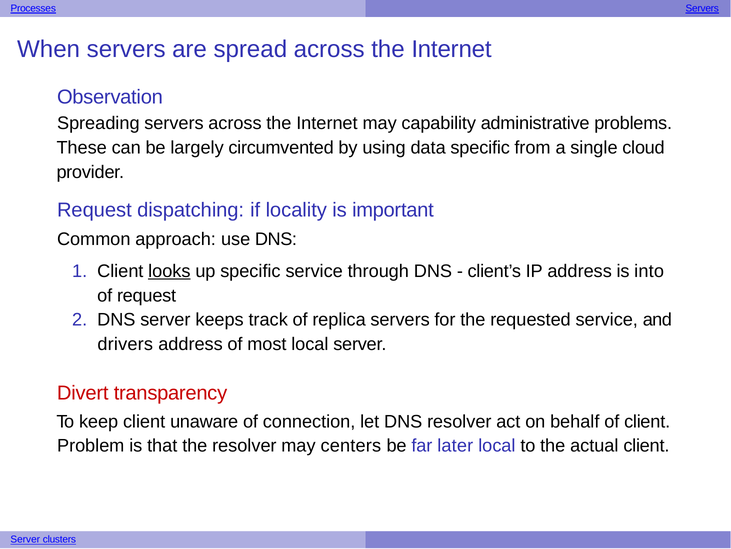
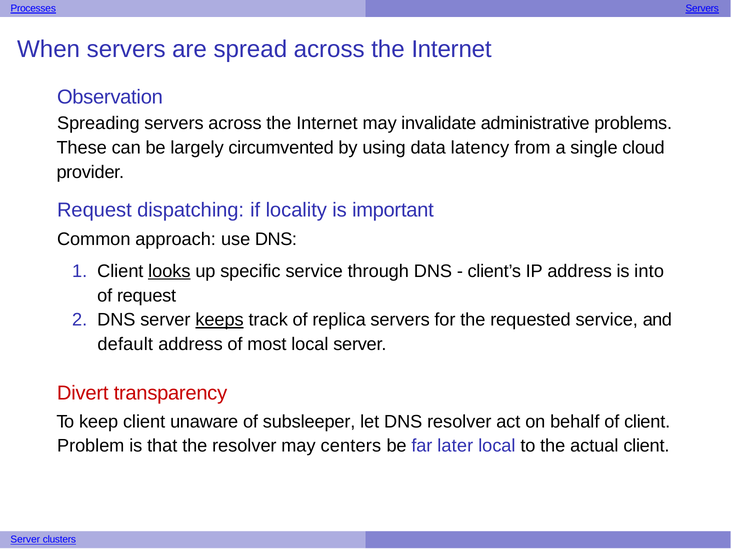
capability: capability -> invalidate
data specific: specific -> latency
keeps underline: none -> present
drivers: drivers -> default
connection: connection -> subsleeper
